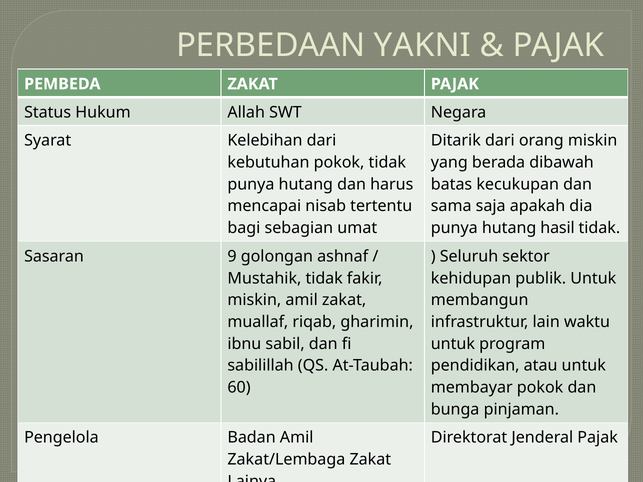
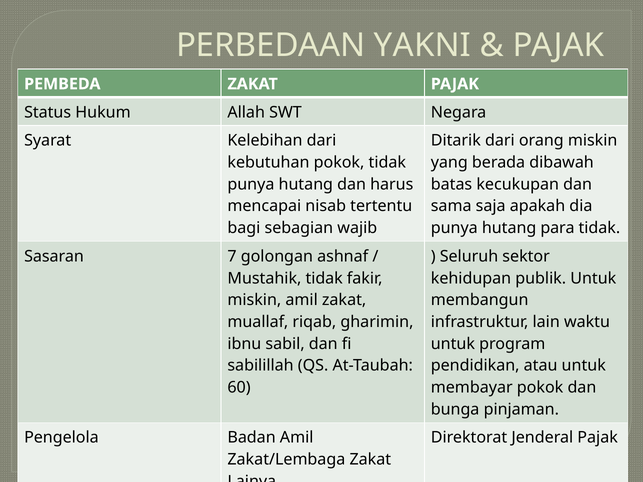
umat: umat -> wajib
hasil: hasil -> para
9: 9 -> 7
